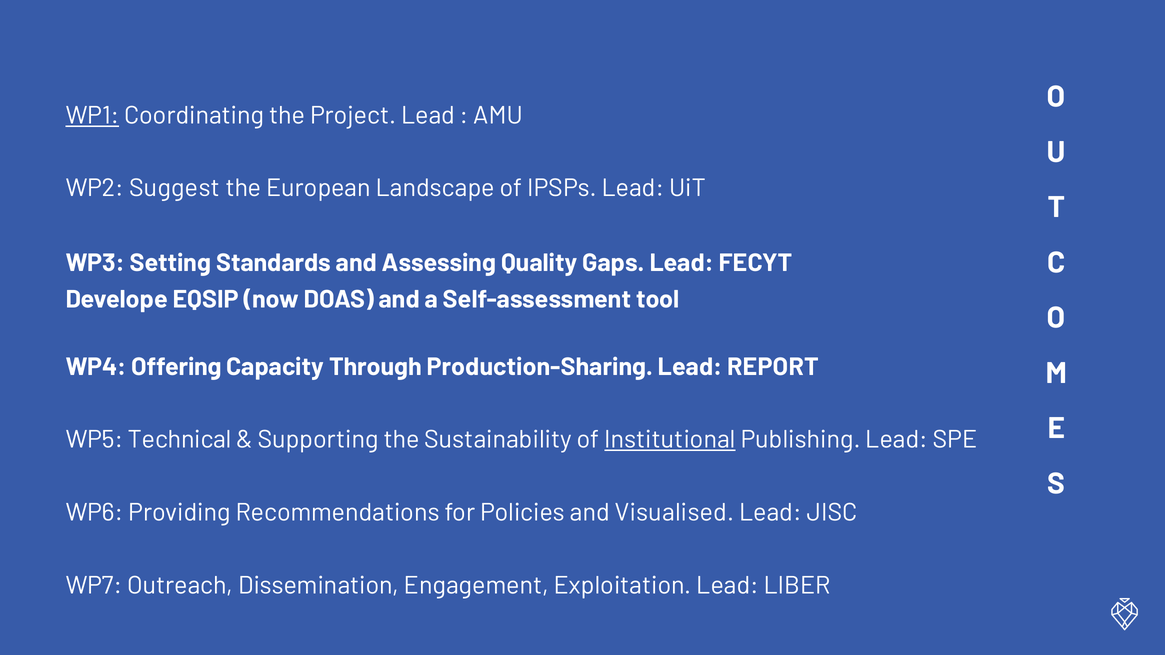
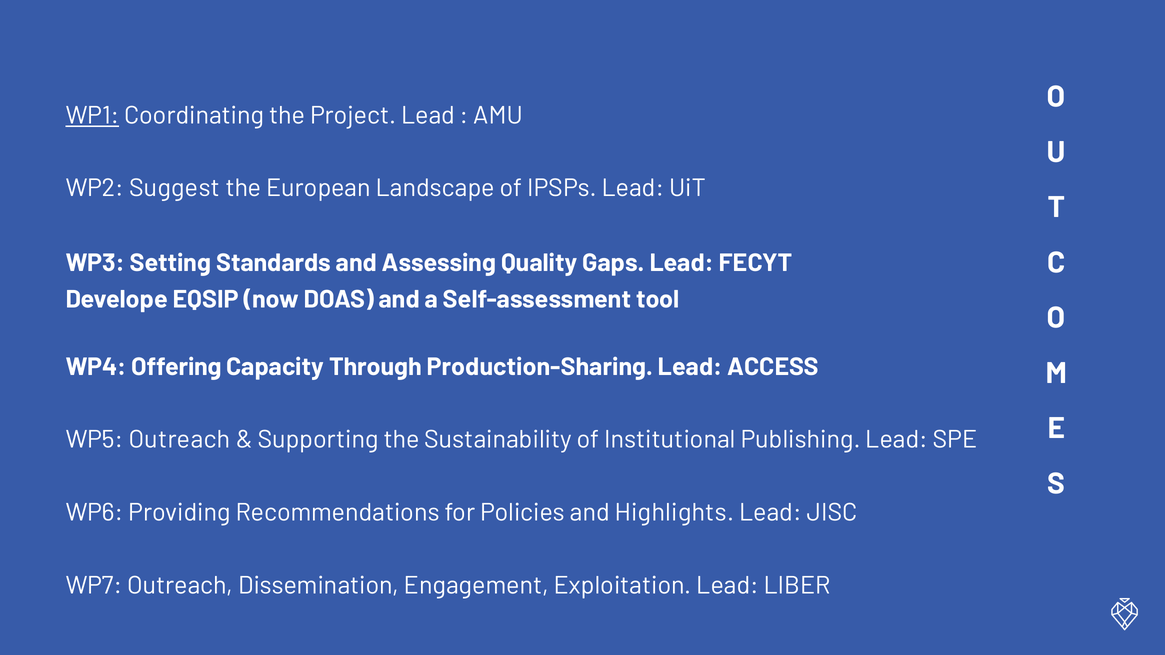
REPORT: REPORT -> ACCESS
WP5 Technical: Technical -> Outreach
Institutional underline: present -> none
Visualised: Visualised -> Highlights
